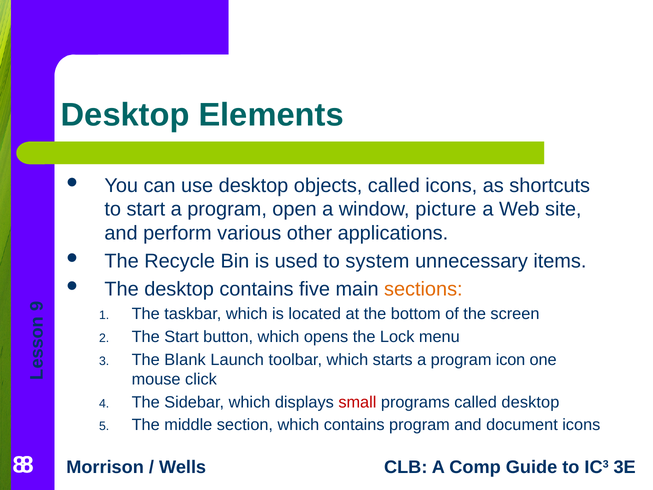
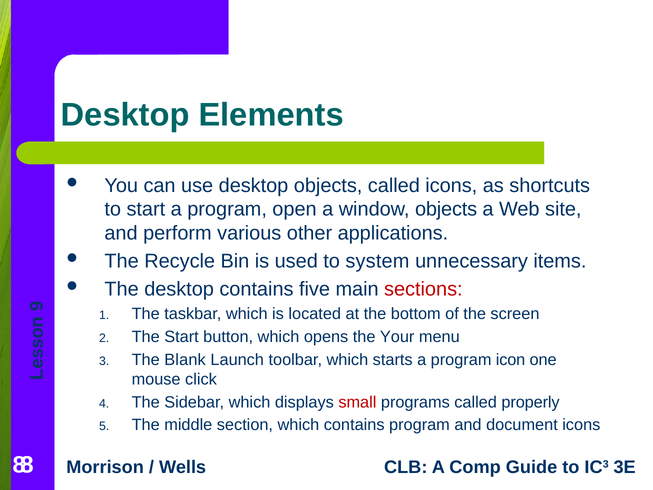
window picture: picture -> objects
sections colour: orange -> red
Lock: Lock -> Your
called desktop: desktop -> properly
